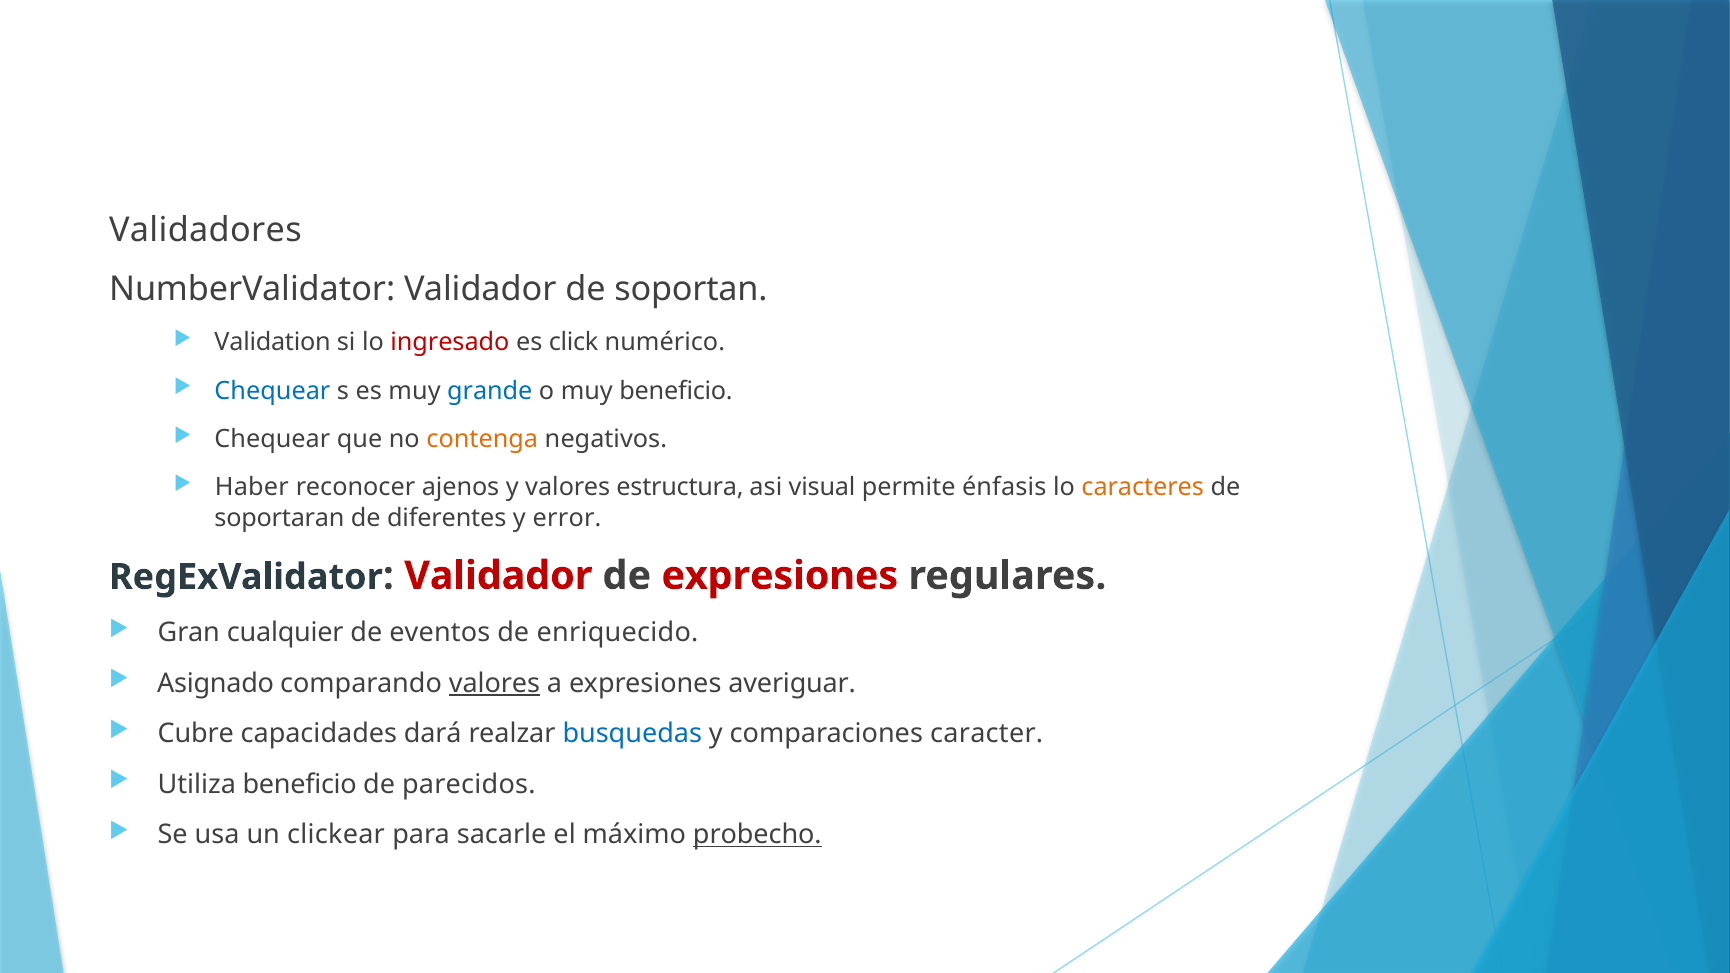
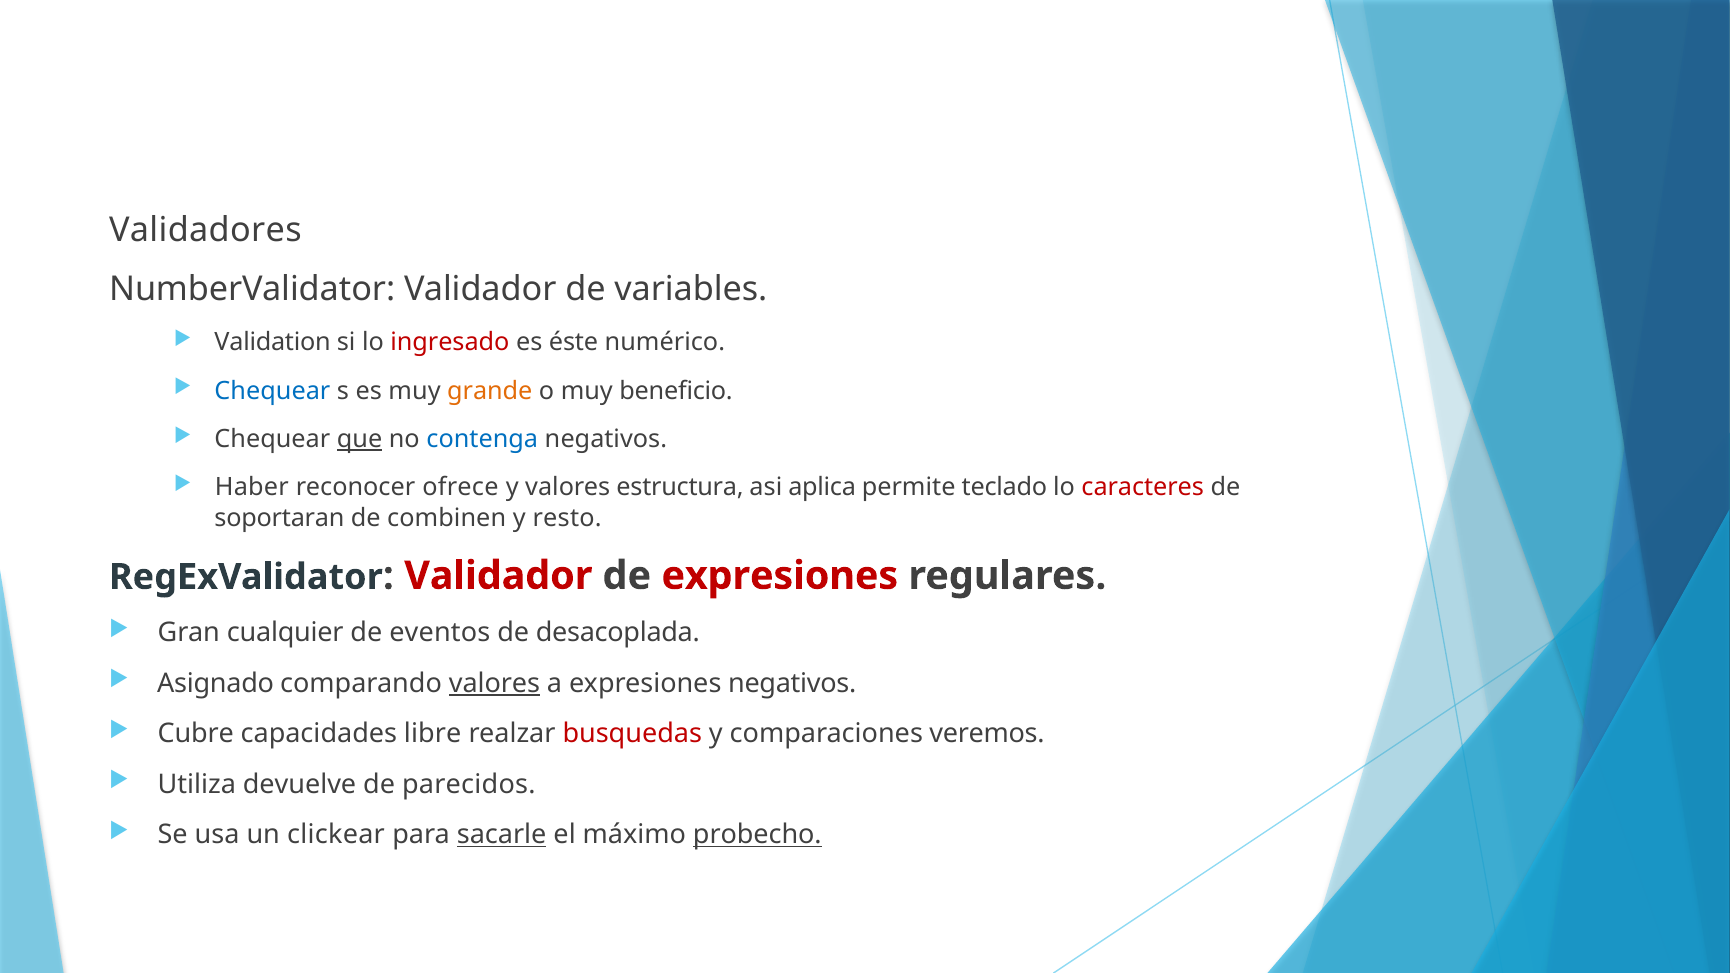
soportan: soportan -> variables
click: click -> éste
grande colour: blue -> orange
que underline: none -> present
contenga colour: orange -> blue
ajenos: ajenos -> ofrece
visual: visual -> aplica
énfasis: énfasis -> teclado
caracteres colour: orange -> red
diferentes: diferentes -> combinen
error: error -> resto
enriquecido: enriquecido -> desacoplada
expresiones averiguar: averiguar -> negativos
dará: dará -> libre
busquedas colour: blue -> red
caracter: caracter -> veremos
Utiliza beneficio: beneficio -> devuelve
sacarle underline: none -> present
